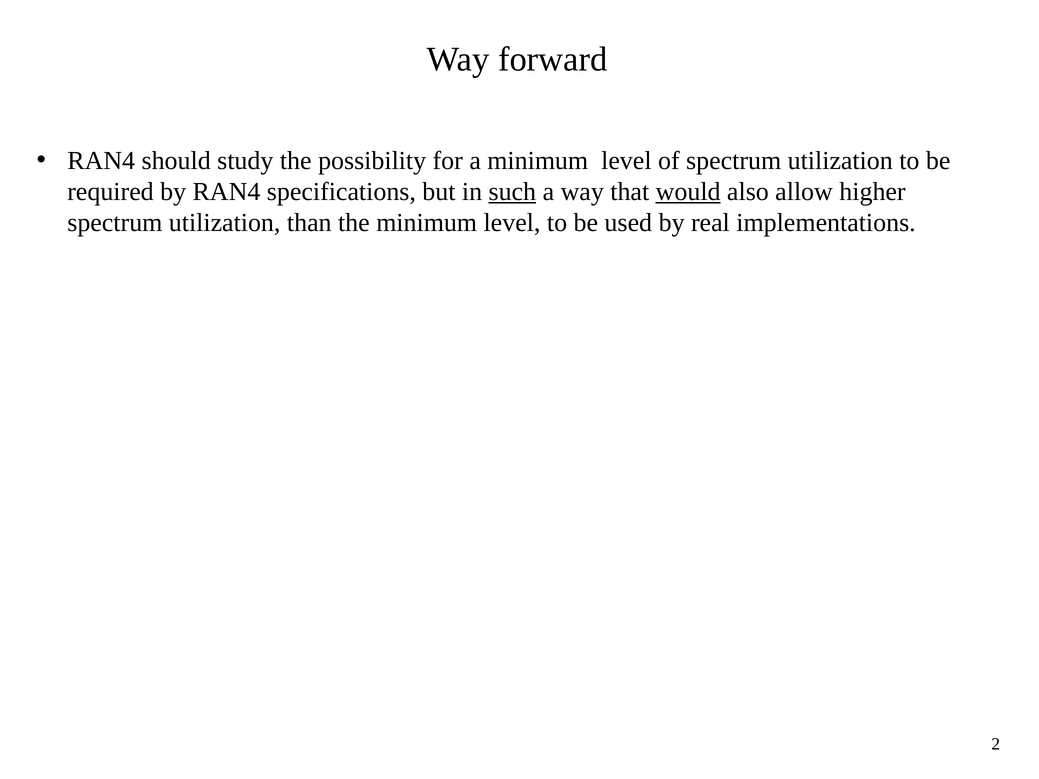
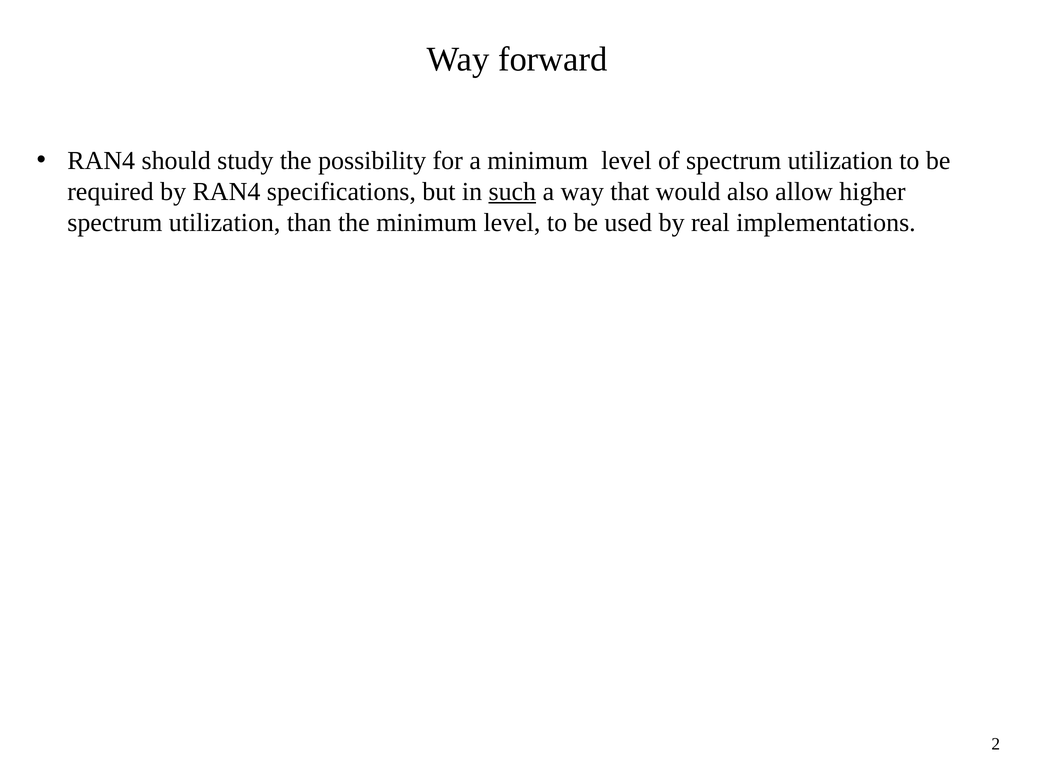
would underline: present -> none
